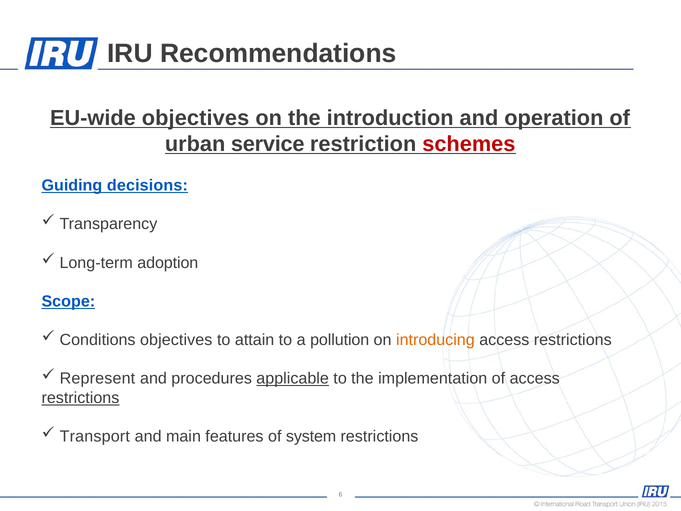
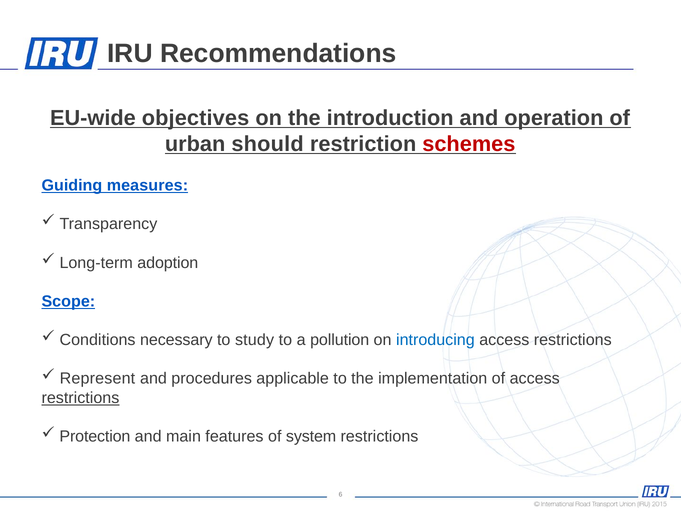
service: service -> should
decisions: decisions -> measures
Conditions objectives: objectives -> necessary
attain: attain -> study
introducing colour: orange -> blue
applicable underline: present -> none
Transport: Transport -> Protection
